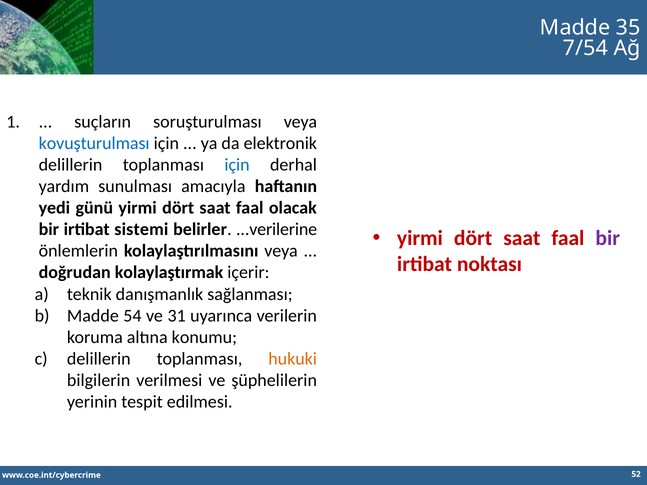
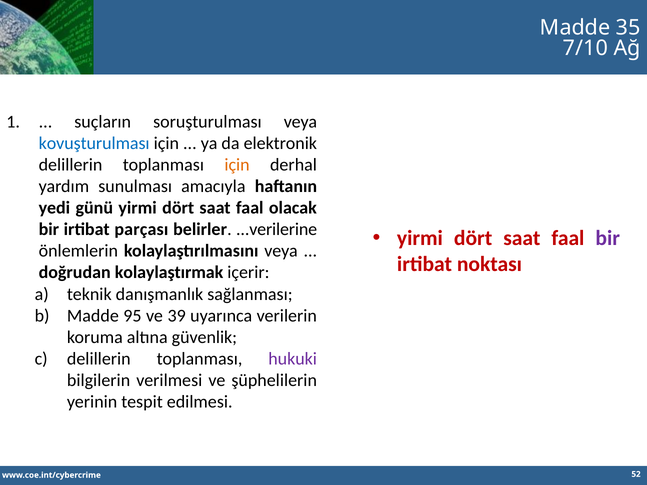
7/54: 7/54 -> 7/10
için at (237, 165) colour: blue -> orange
sistemi: sistemi -> parçası
54: 54 -> 95
31: 31 -> 39
konumu: konumu -> güvenlik
hukuki colour: orange -> purple
